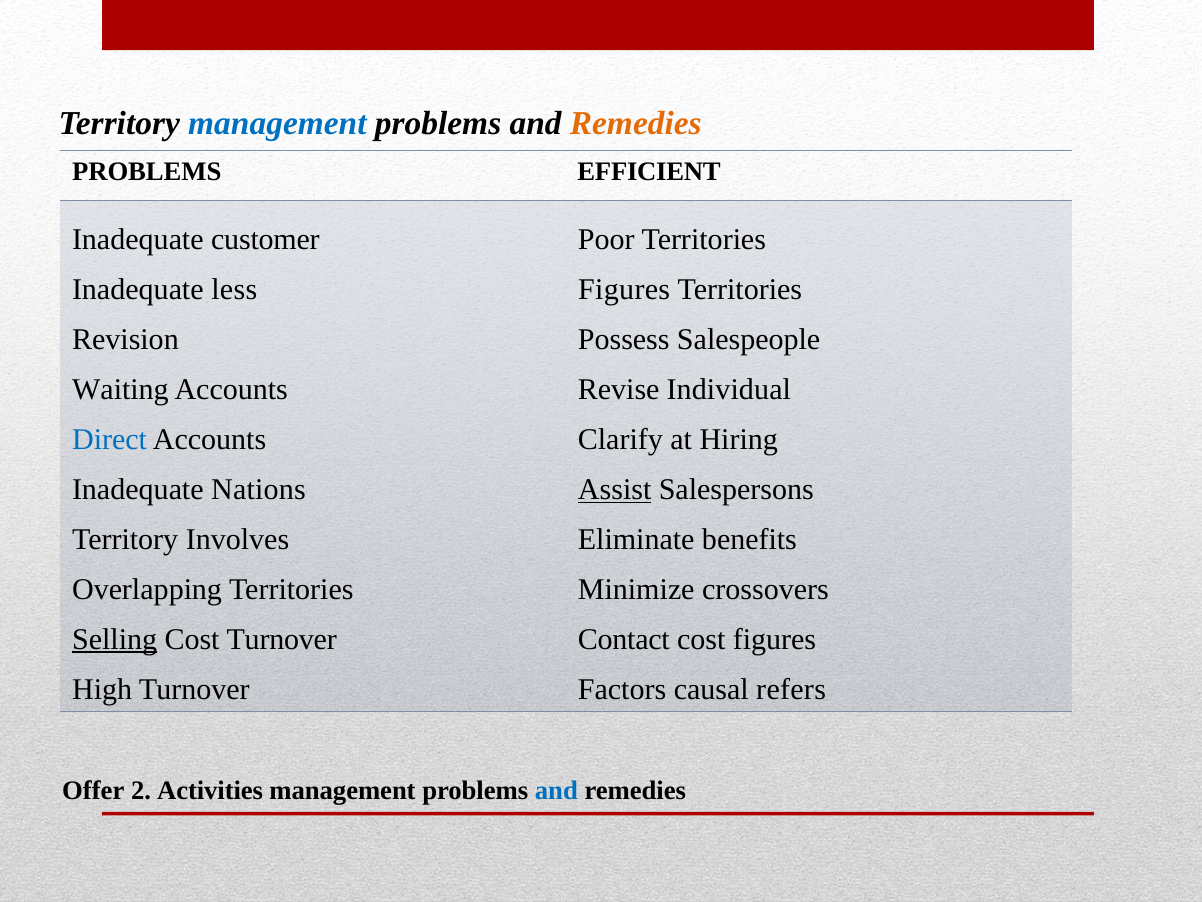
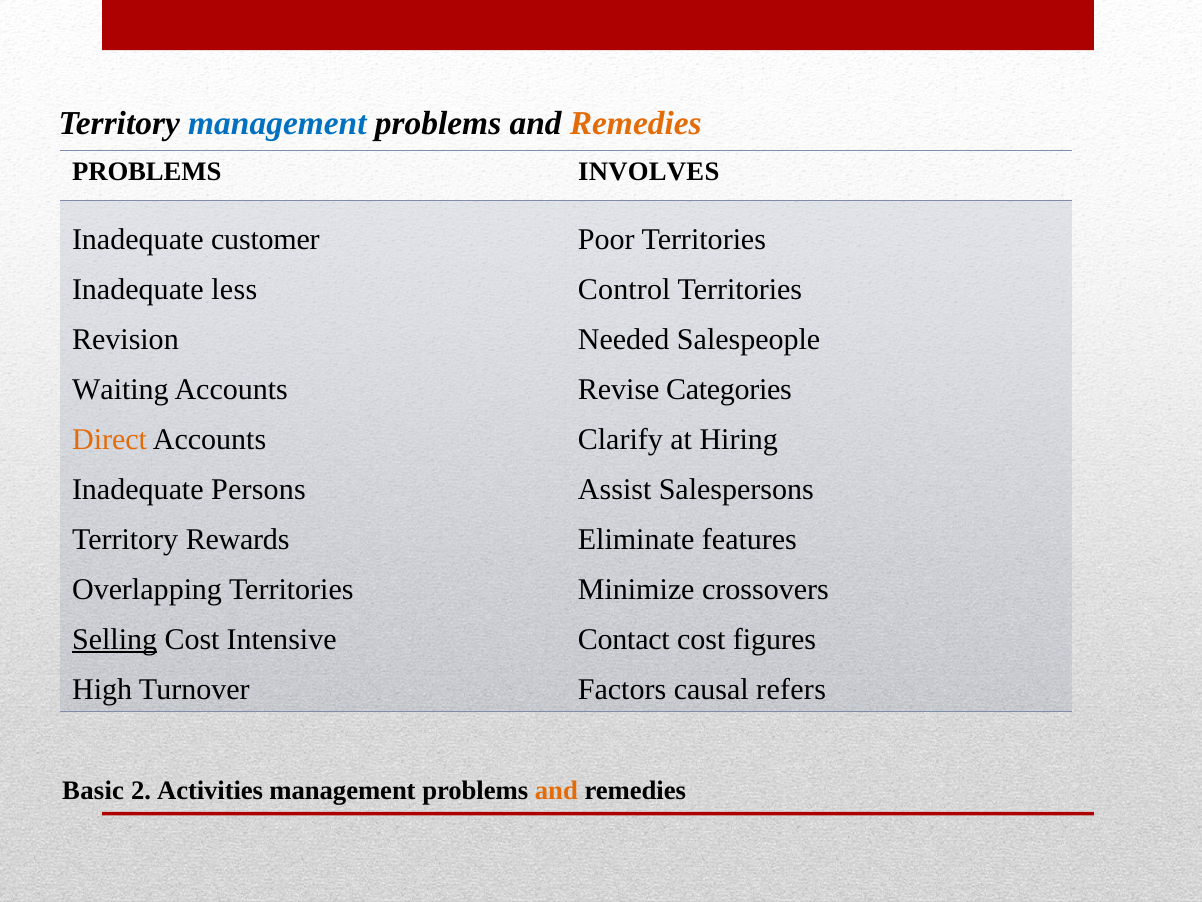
EFFICIENT: EFFICIENT -> INVOLVES
Figures at (624, 290): Figures -> Control
Possess: Possess -> Needed
Individual: Individual -> Categories
Direct colour: blue -> orange
Nations: Nations -> Persons
Assist underline: present -> none
Involves: Involves -> Rewards
benefits: benefits -> features
Cost Turnover: Turnover -> Intensive
Offer: Offer -> Basic
and at (556, 791) colour: blue -> orange
